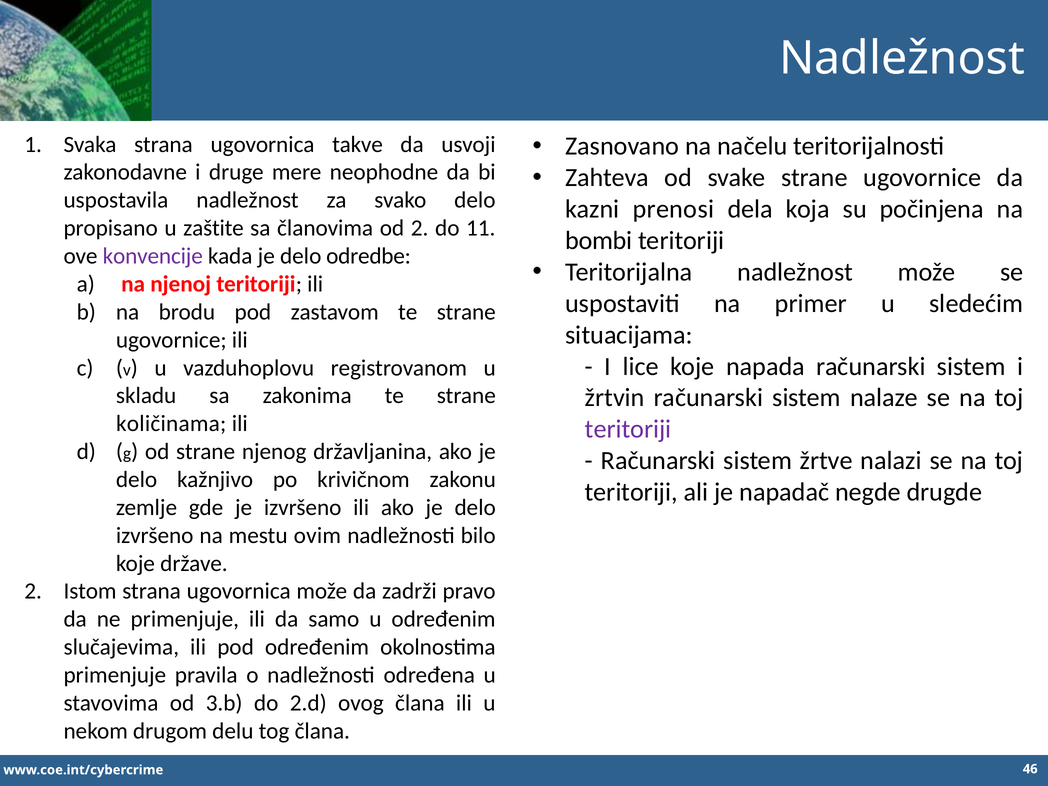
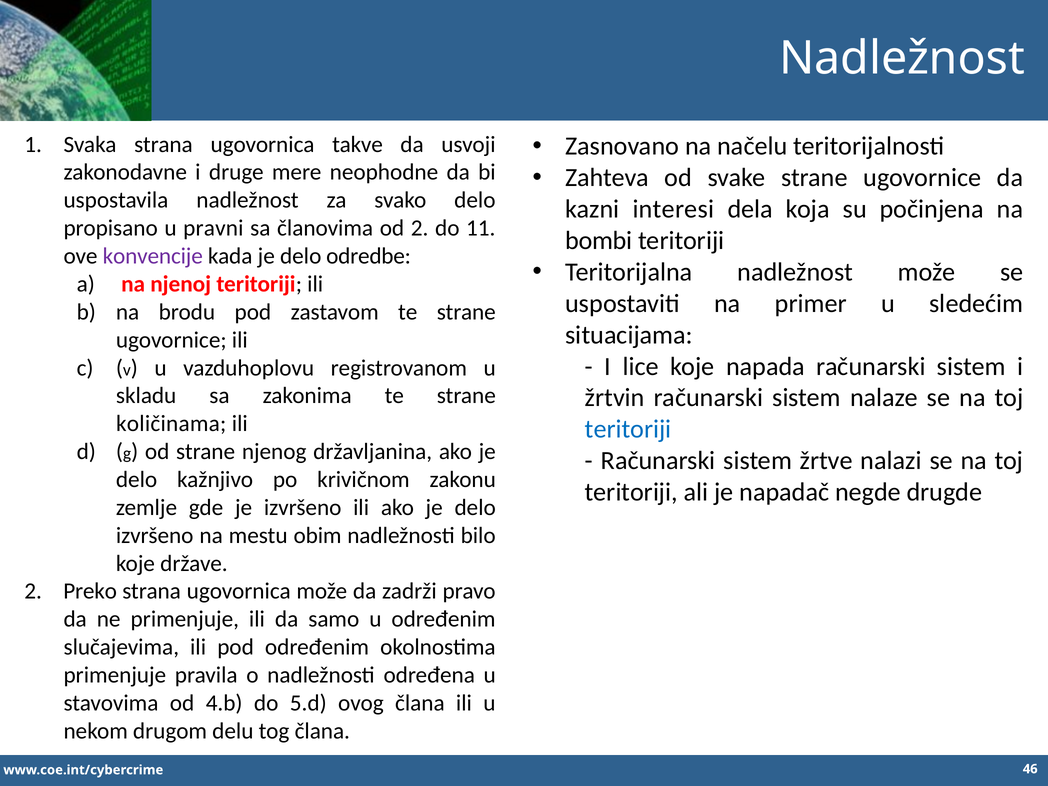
prenosi: prenosi -> interesi
zaštite: zaštite -> pravni
teritoriji at (628, 429) colour: purple -> blue
ovim: ovim -> obim
Istom: Istom -> Preko
3.b: 3.b -> 4.b
2.d: 2.d -> 5.d
